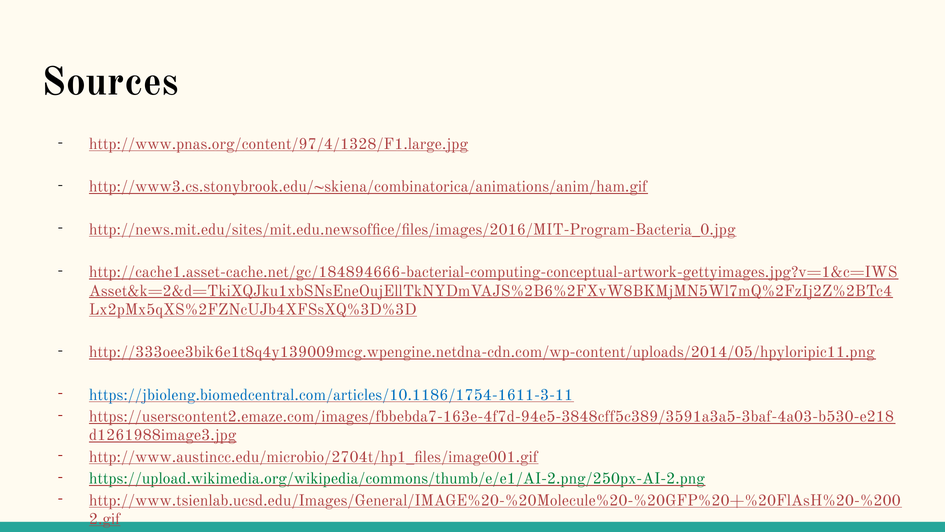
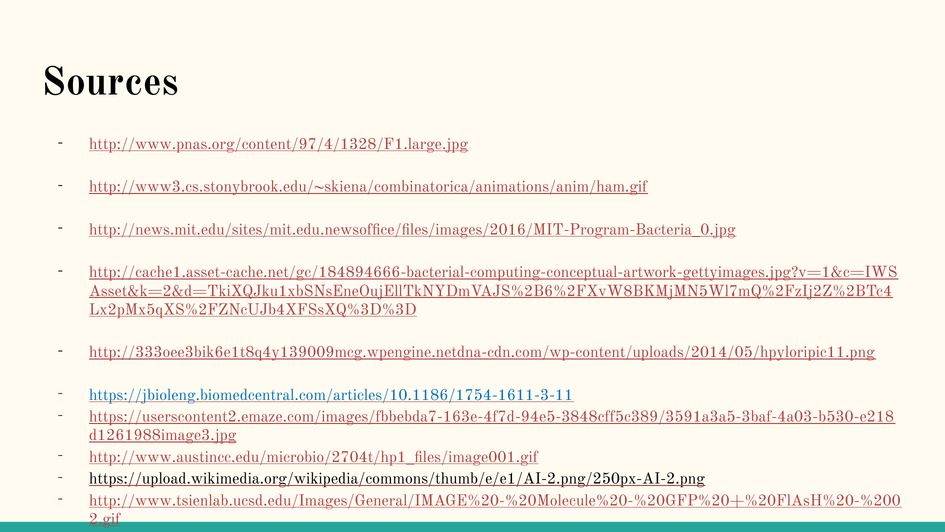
https://upload.wikimedia.org/wikipedia/commons/thumb/e/e1/AI-2.png/250px-AI-2.png colour: green -> black
